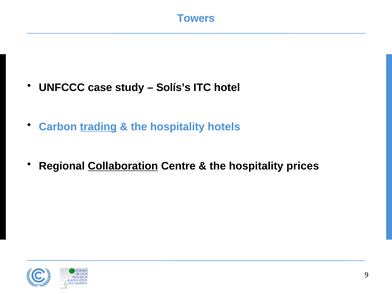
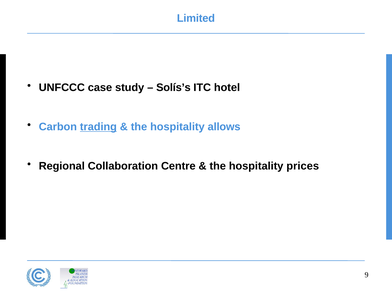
Towers: Towers -> Limited
hotels: hotels -> allows
Collaboration underline: present -> none
